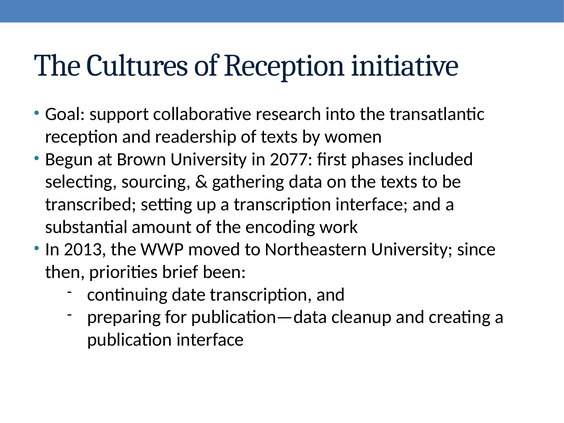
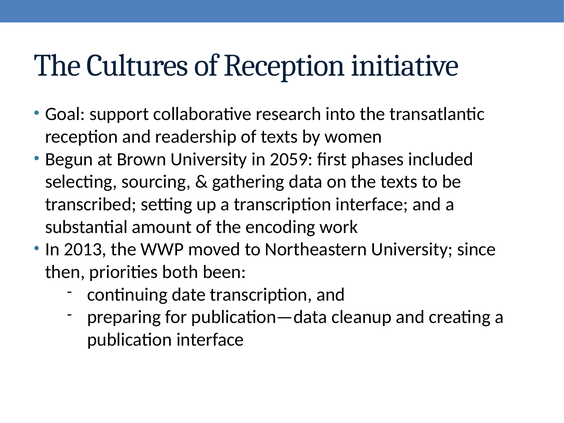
2077: 2077 -> 2059
brief: brief -> both
